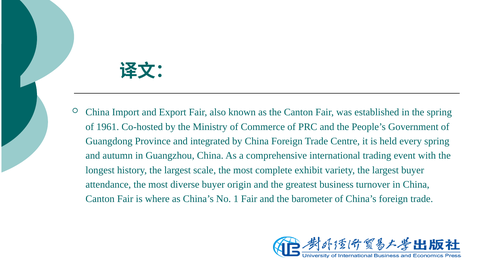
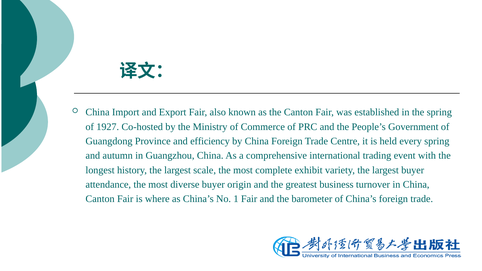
1961: 1961 -> 1927
integrated: integrated -> efficiency
